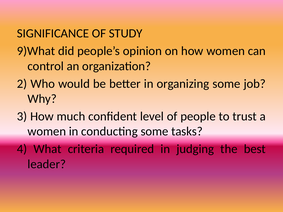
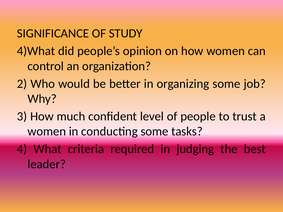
9)What: 9)What -> 4)What
